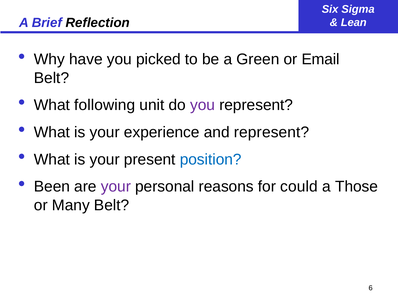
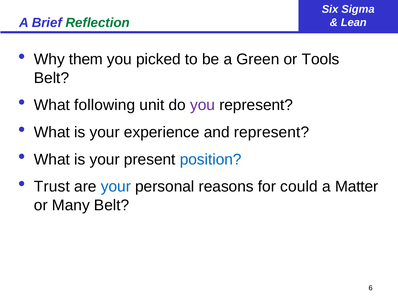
Reflection colour: black -> green
have: have -> them
Email: Email -> Tools
Been: Been -> Trust
your at (116, 186) colour: purple -> blue
Those: Those -> Matter
